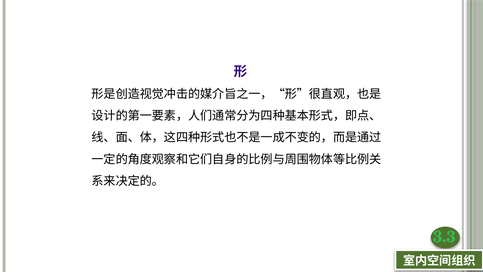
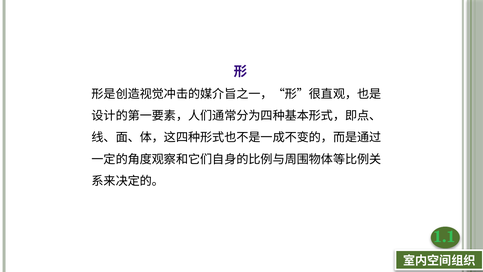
3.3: 3.3 -> 1.1
